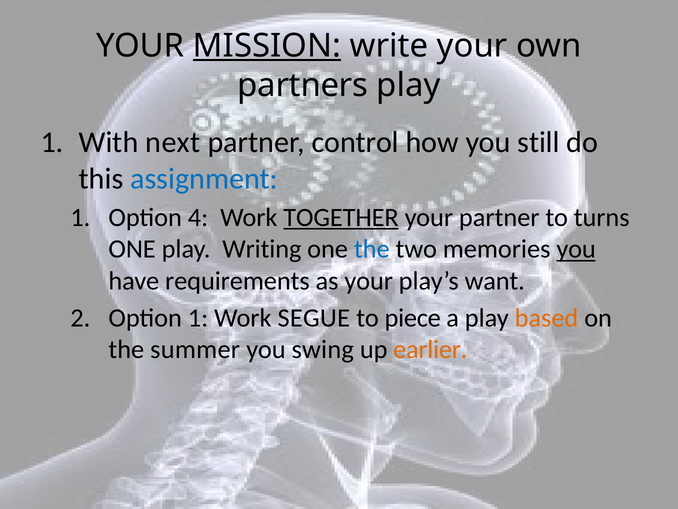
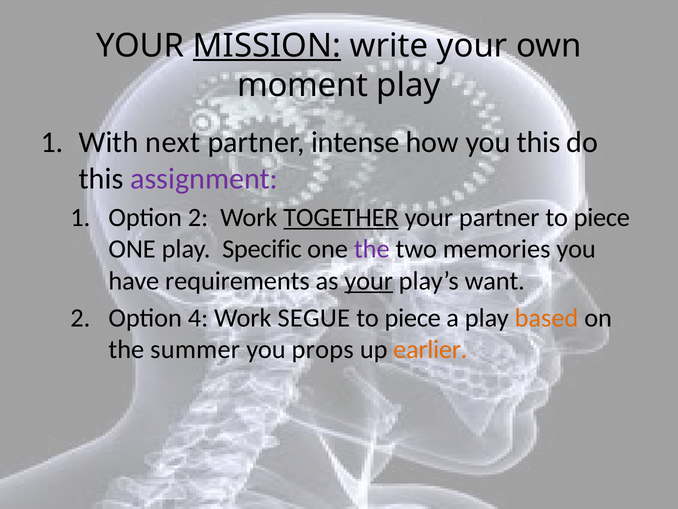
partners: partners -> moment
control: control -> intense
you still: still -> this
assignment colour: blue -> purple
Option 4: 4 -> 2
partner to turns: turns -> piece
Writing: Writing -> Specific
the at (372, 249) colour: blue -> purple
you at (576, 249) underline: present -> none
your at (369, 281) underline: none -> present
Option 1: 1 -> 4
swing: swing -> props
